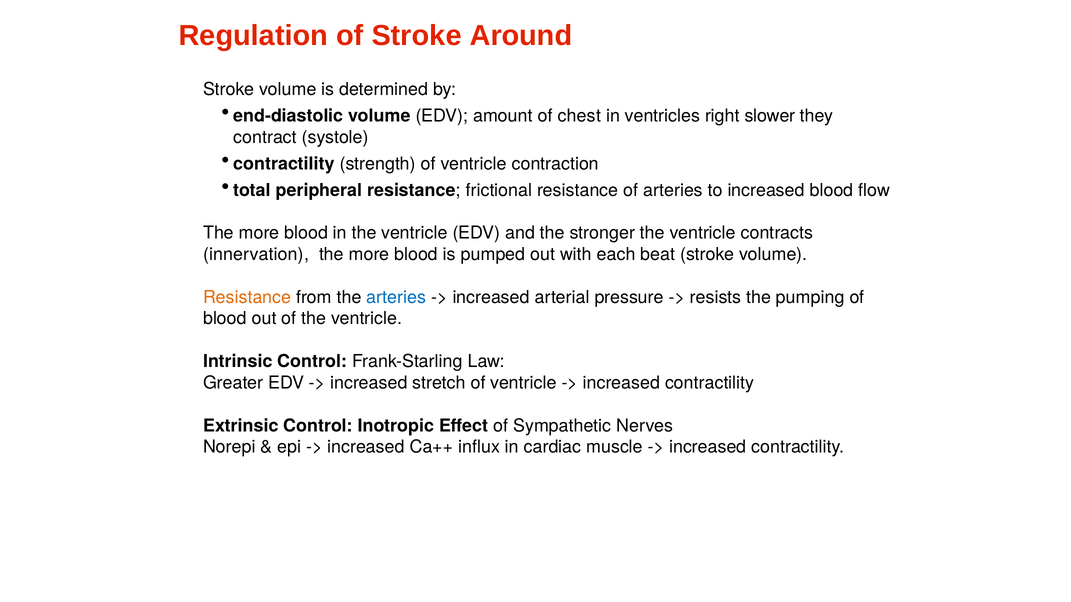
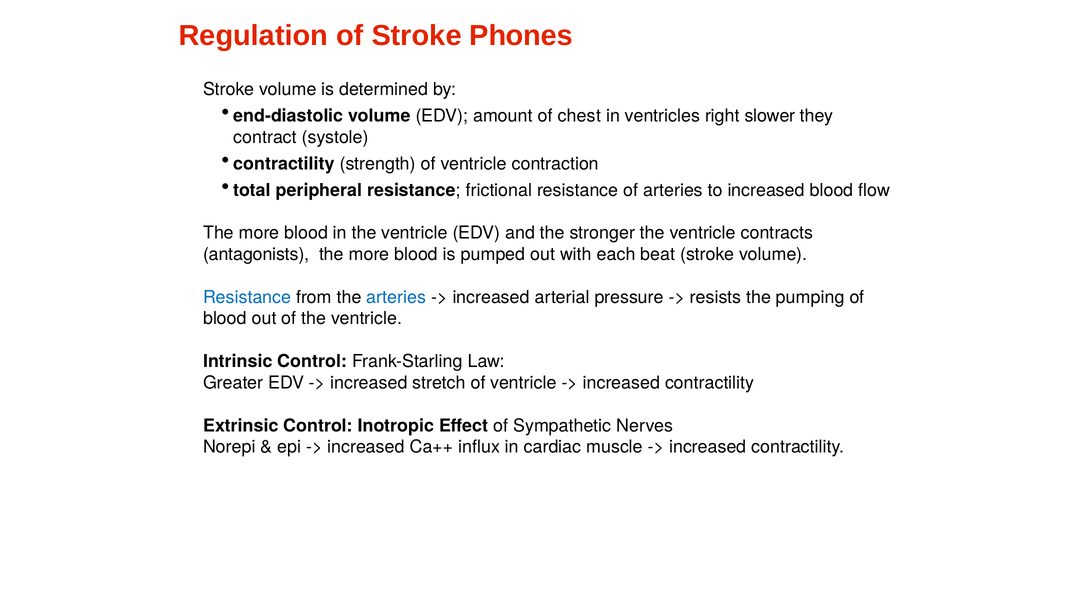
Around: Around -> Phones
innervation: innervation -> antagonists
Resistance at (247, 297) colour: orange -> blue
